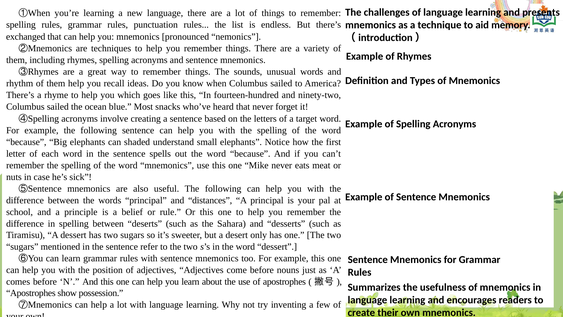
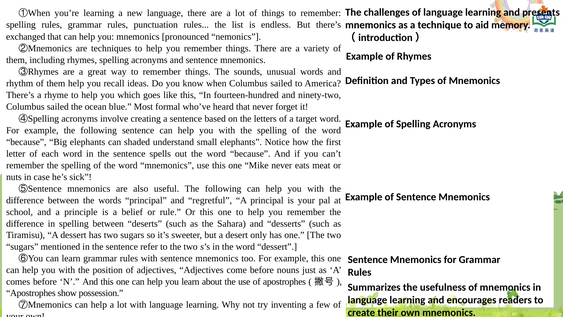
snacks: snacks -> formal
distances: distances -> regretful
